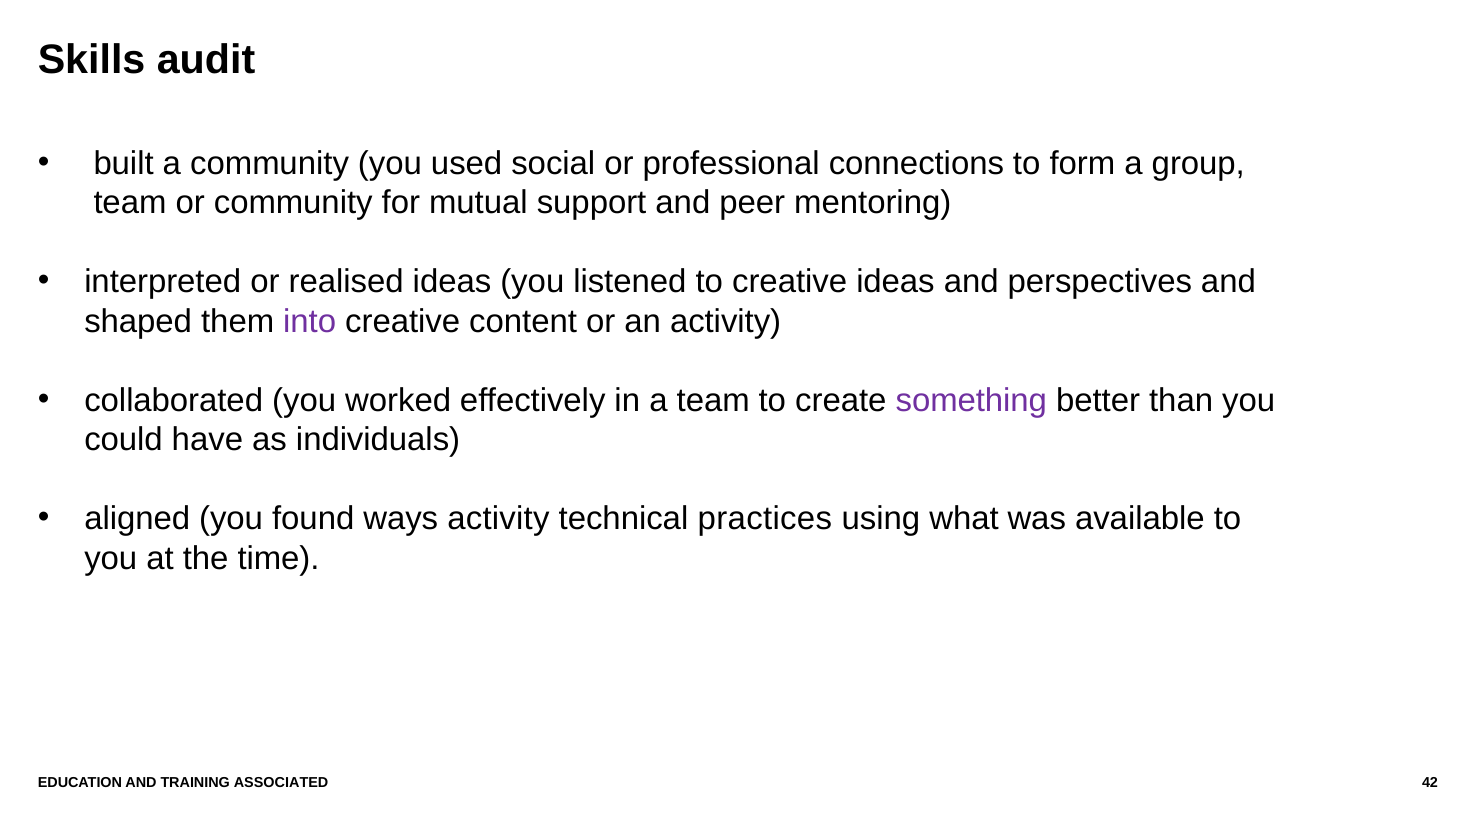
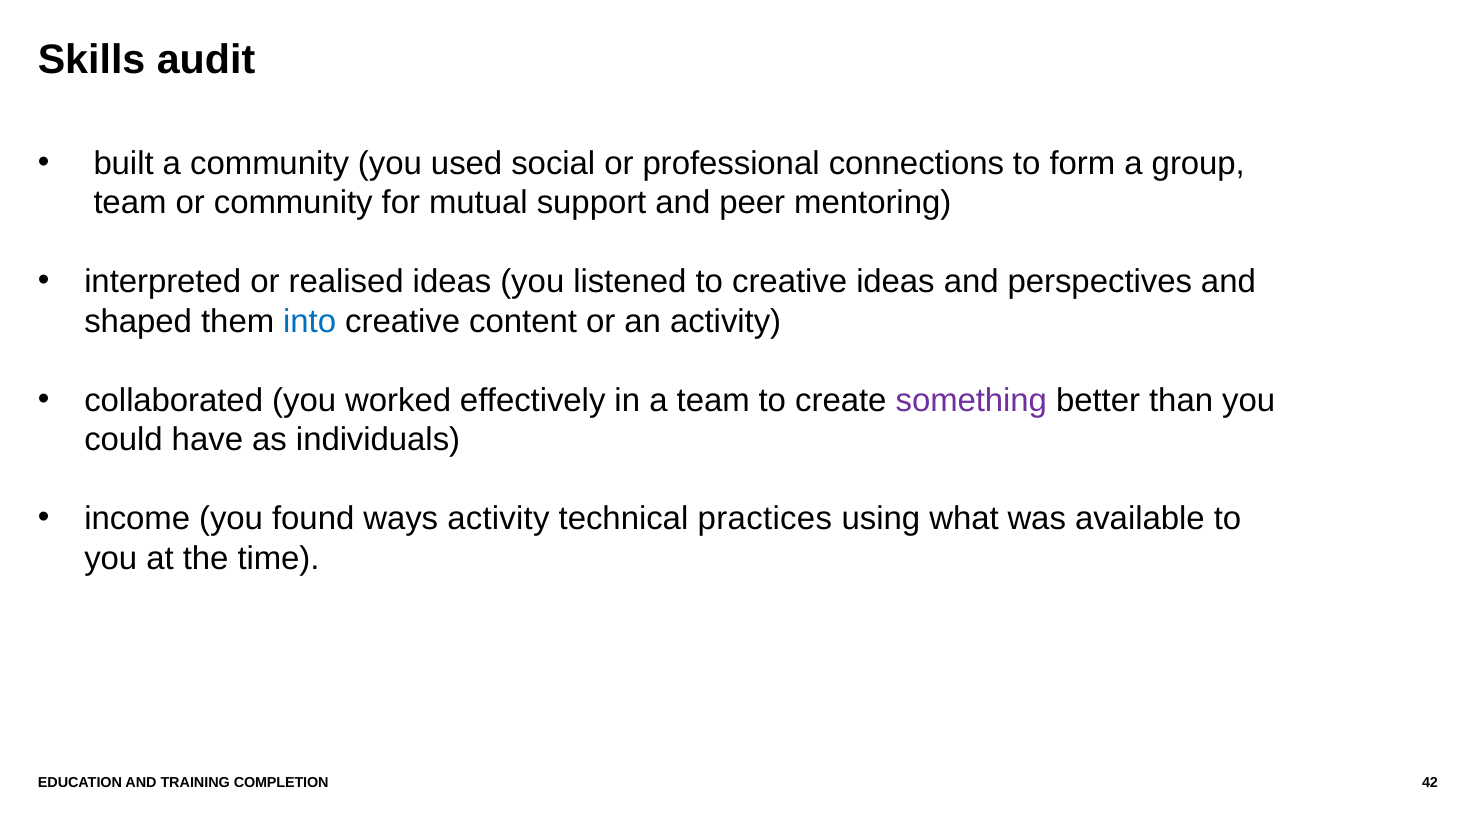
into colour: purple -> blue
aligned: aligned -> income
ASSOCIATED: ASSOCIATED -> COMPLETION
